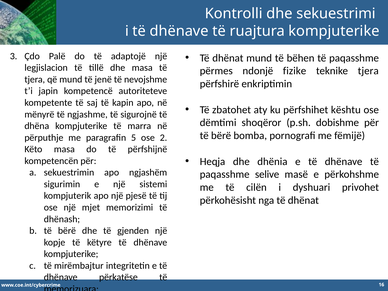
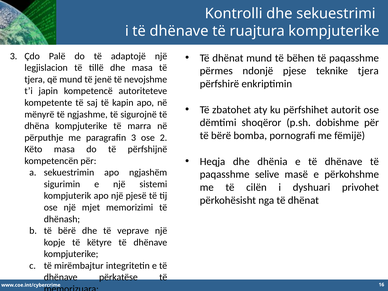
fizike: fizike -> pjese
kështu: kështu -> autorit
paragrafin 5: 5 -> 3
gjenden: gjenden -> veprave
